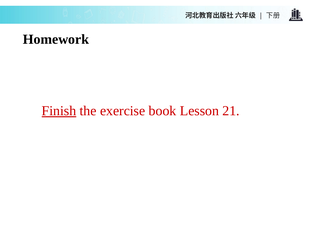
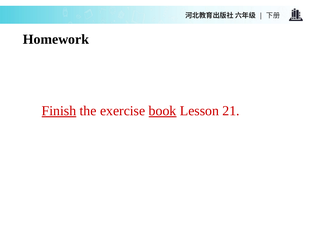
book underline: none -> present
